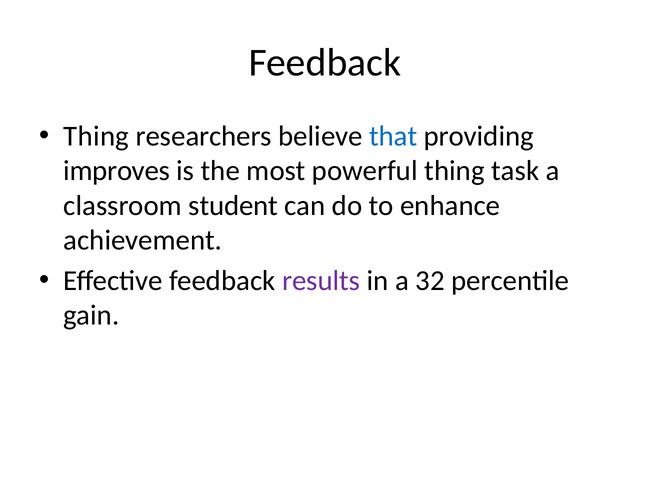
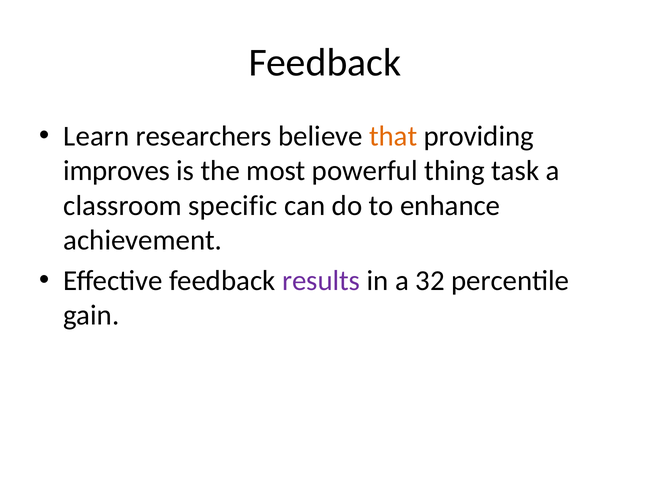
Thing at (96, 136): Thing -> Learn
that colour: blue -> orange
student: student -> specific
